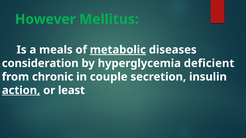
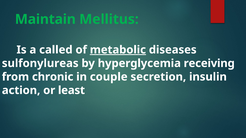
However: However -> Maintain
meals: meals -> called
consideration: consideration -> sulfonylureas
deficient: deficient -> receiving
action underline: present -> none
